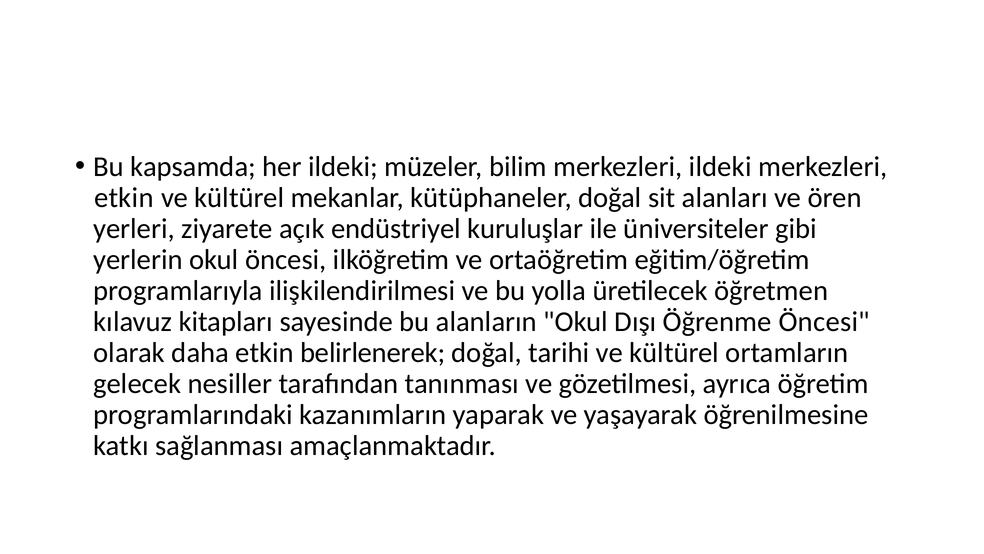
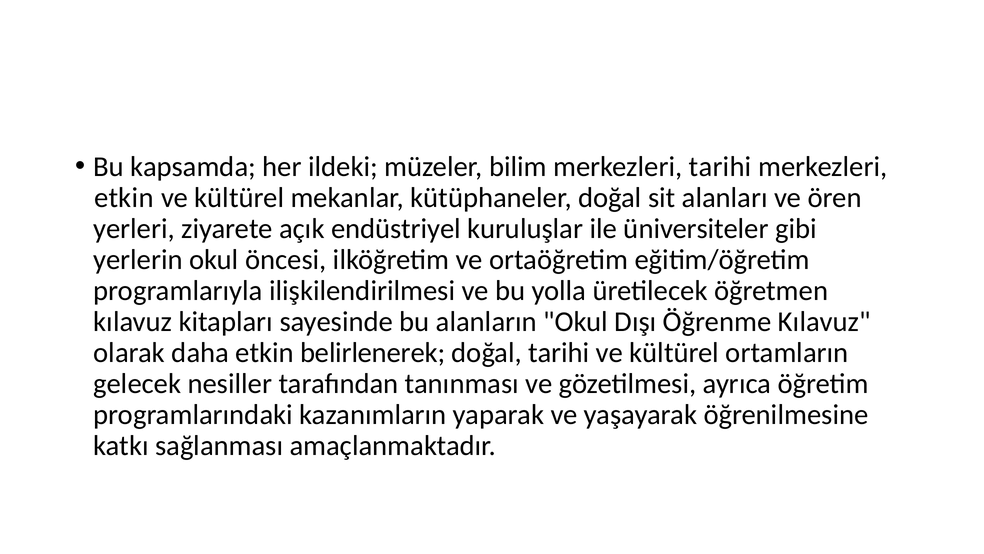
merkezleri ildeki: ildeki -> tarihi
Öğrenme Öncesi: Öncesi -> Kılavuz
